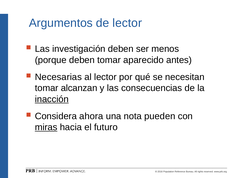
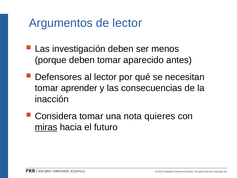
Necesarias: Necesarias -> Defensores
alcanzan: alcanzan -> aprender
inacción underline: present -> none
Considera ahora: ahora -> tomar
pueden: pueden -> quieres
